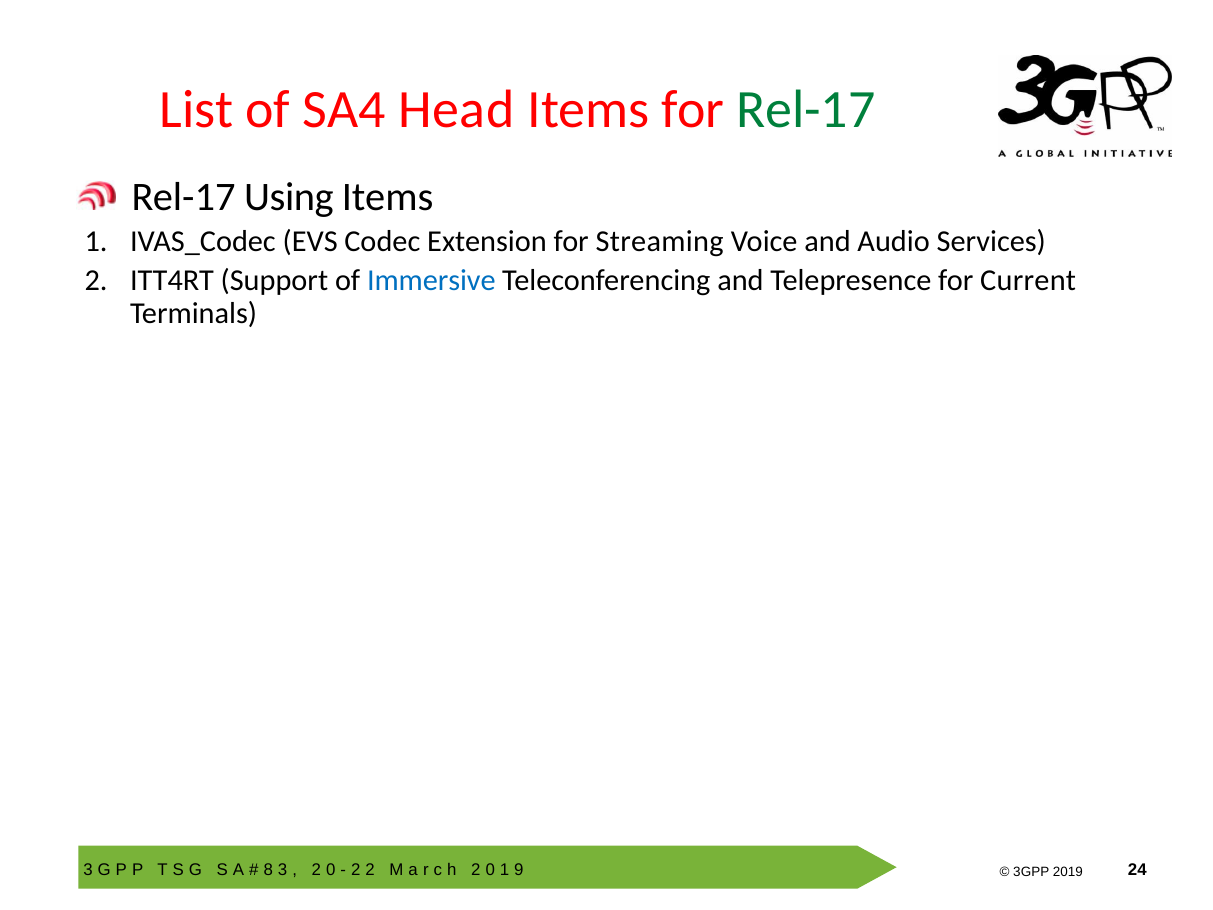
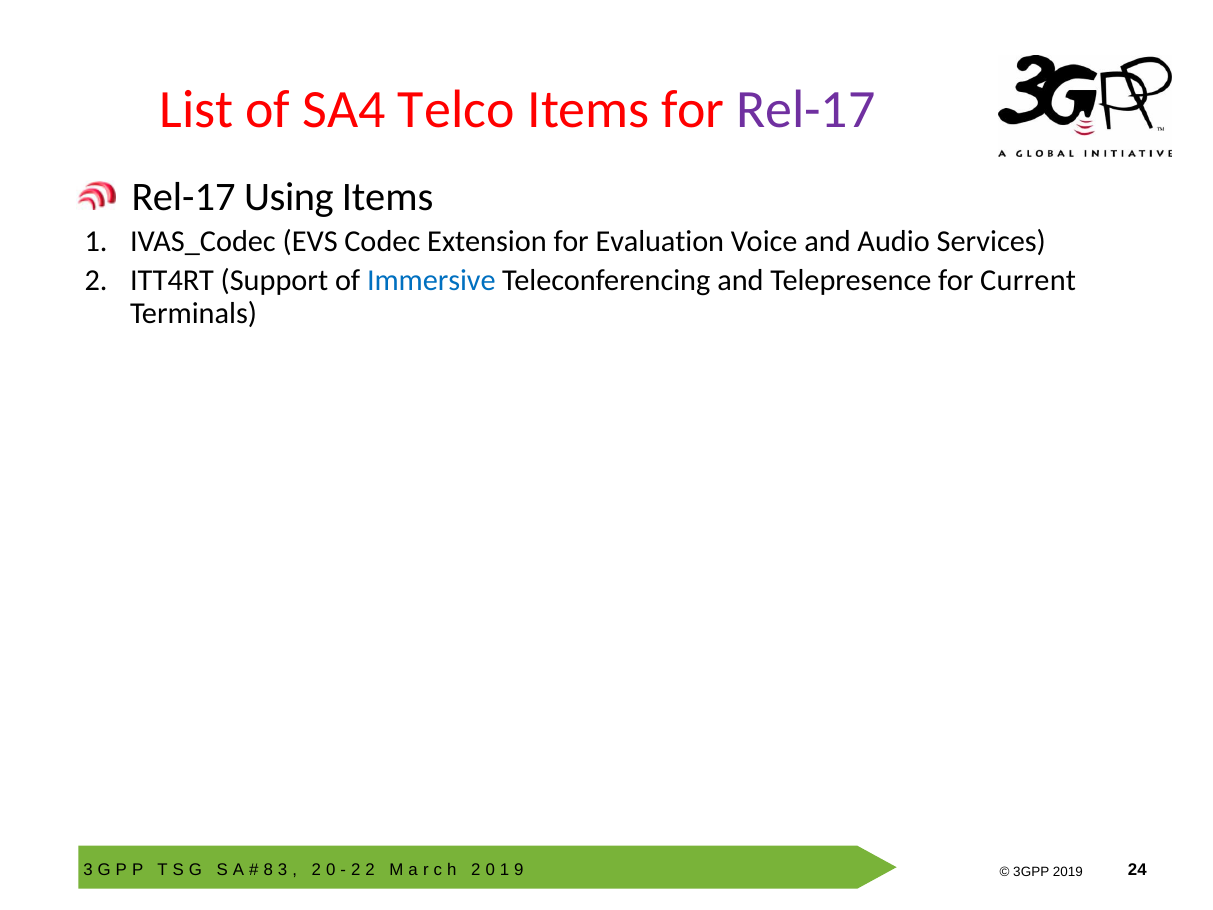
Head: Head -> Telco
Rel-17 at (806, 110) colour: green -> purple
Streaming: Streaming -> Evaluation
